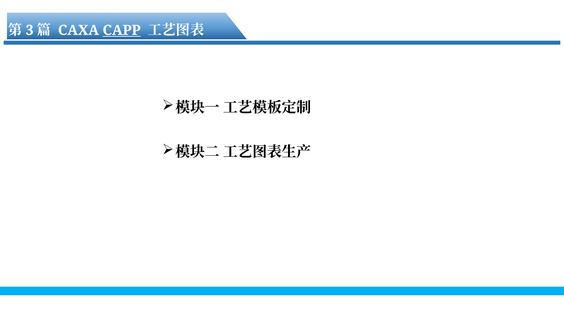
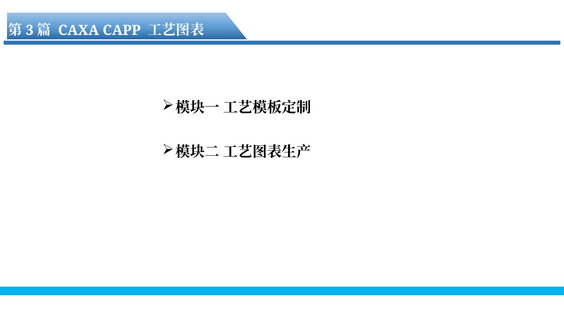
CAPP underline: present -> none
